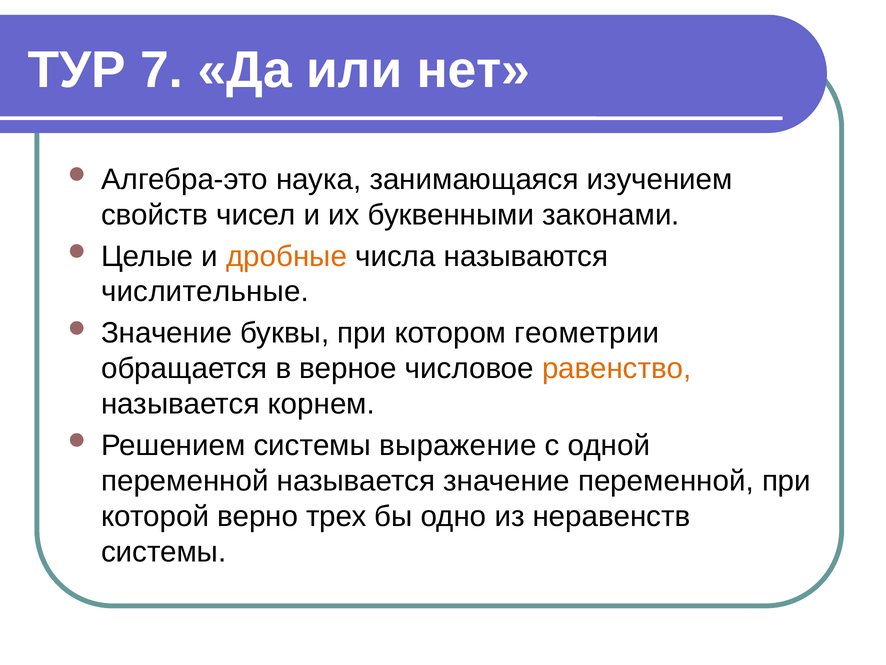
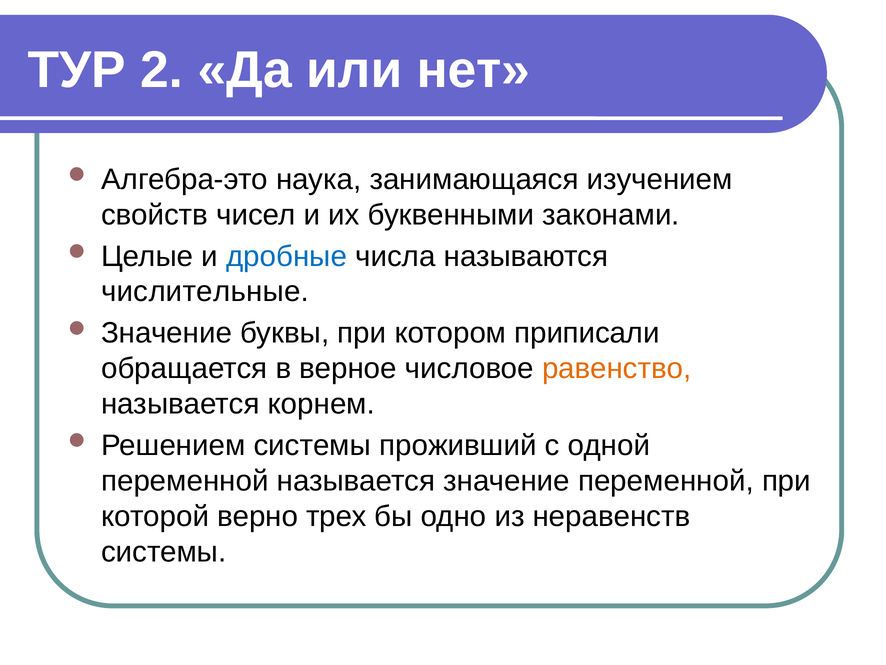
7: 7 -> 2
дробные colour: orange -> blue
геометрии: геометрии -> приписали
выражение: выражение -> проживший
